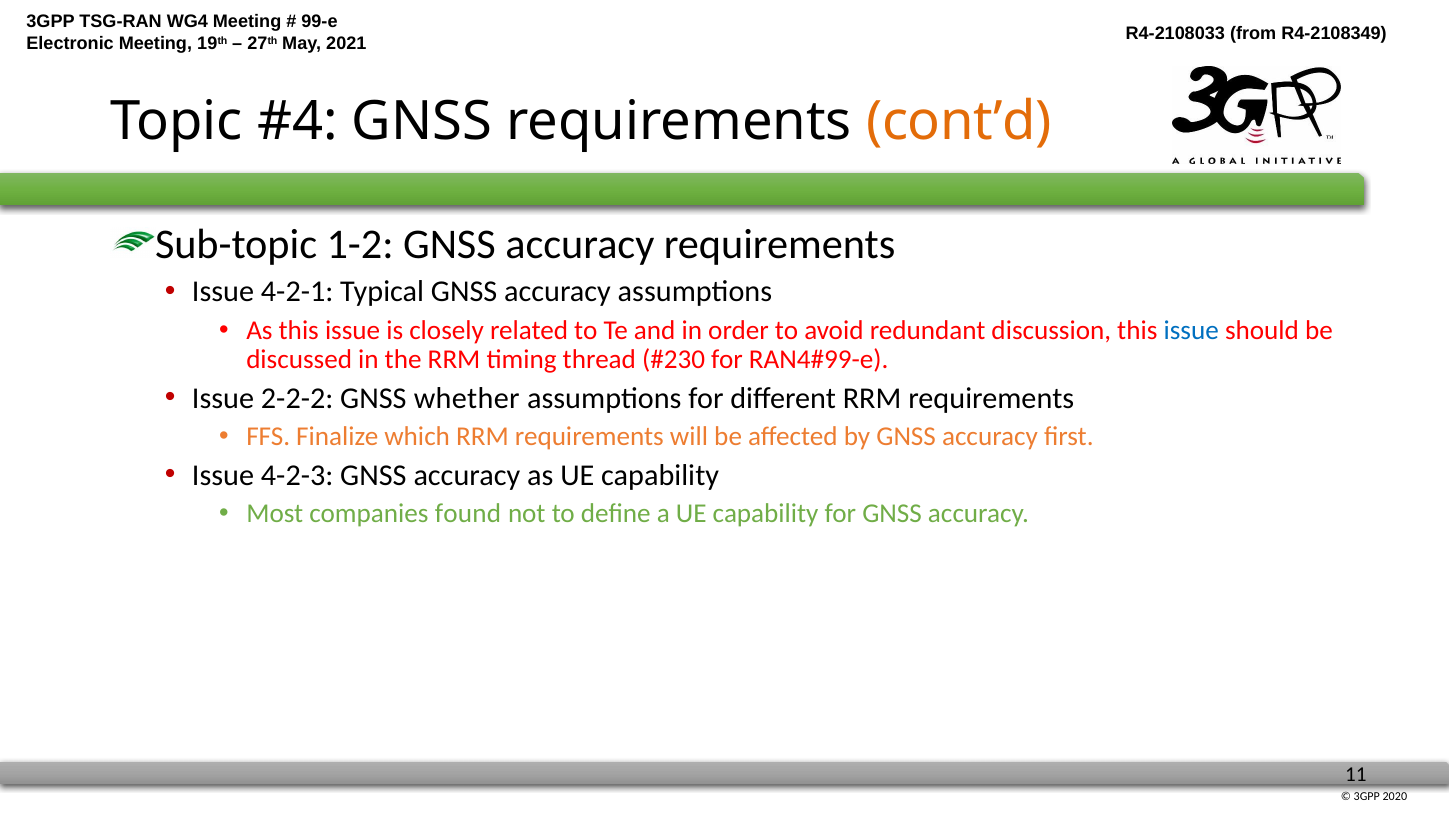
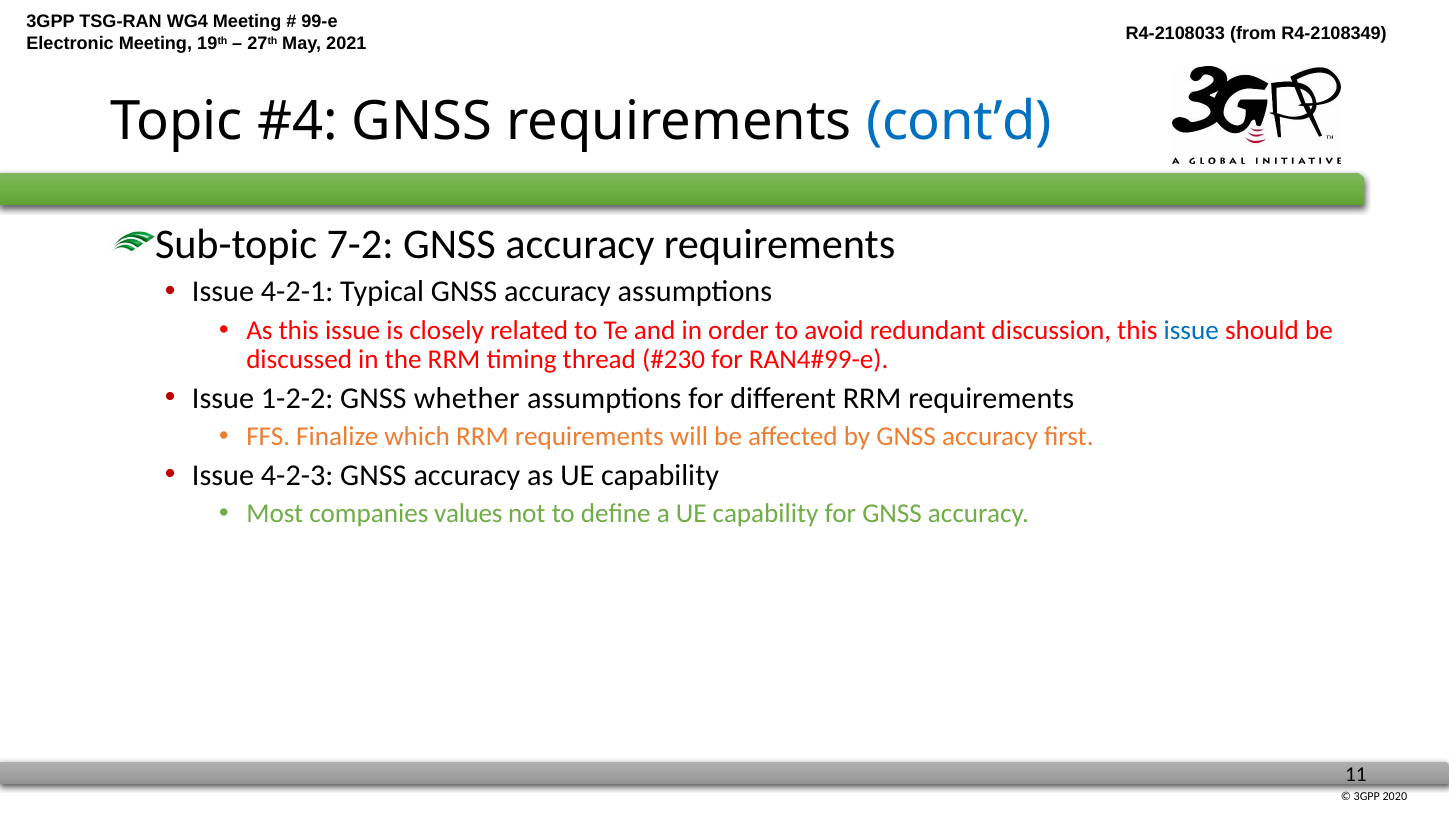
cont’d colour: orange -> blue
1-2: 1-2 -> 7-2
2-2-2: 2-2-2 -> 1-2-2
found: found -> values
